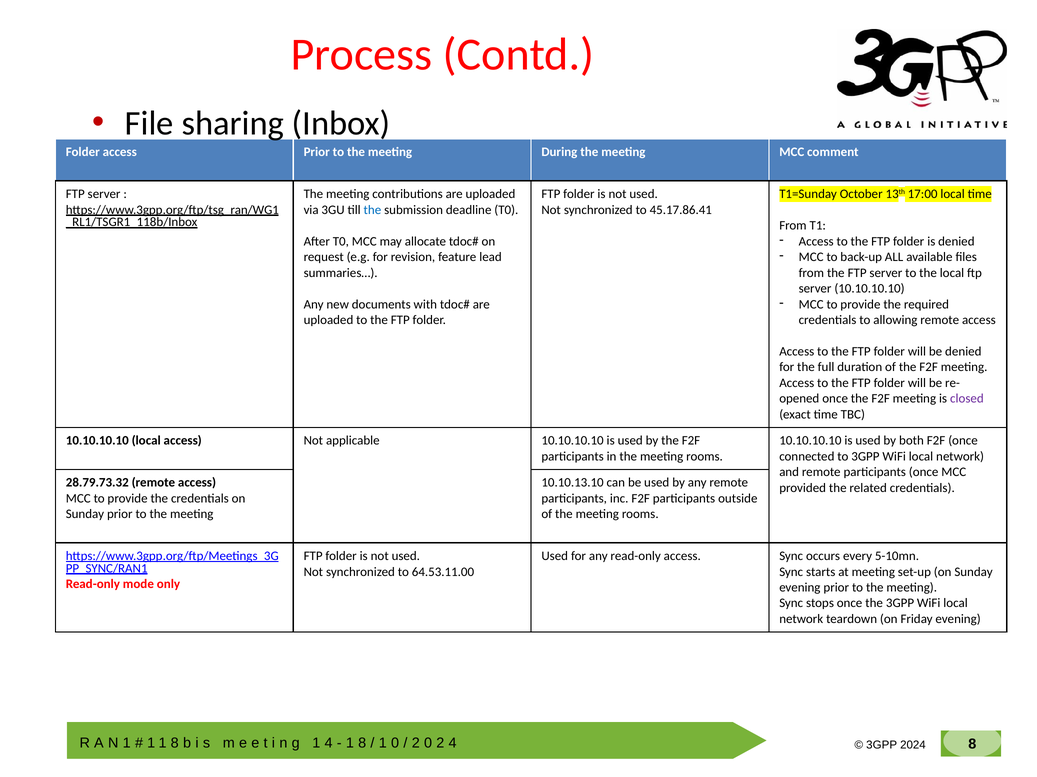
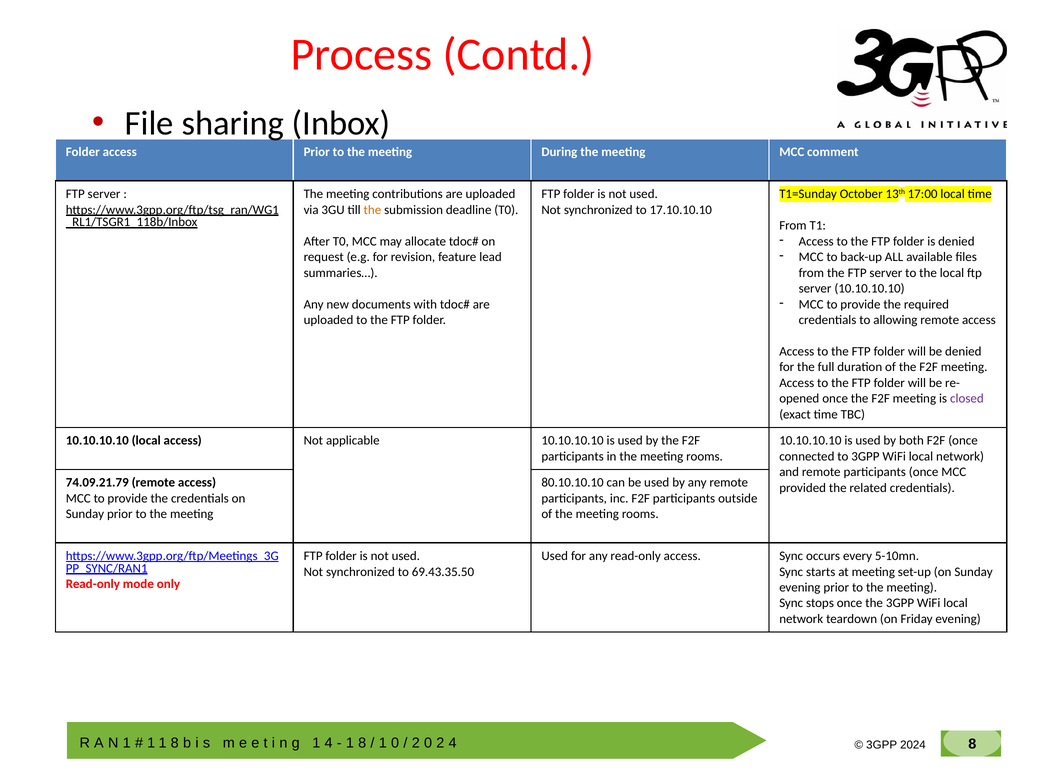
the at (372, 210) colour: blue -> orange
45.17.86.41: 45.17.86.41 -> 17.10.10.10
28.79.73.32: 28.79.73.32 -> 74.09.21.79
10.10.13.10: 10.10.13.10 -> 80.10.10.10
64.53.11.00: 64.53.11.00 -> 69.43.35.50
